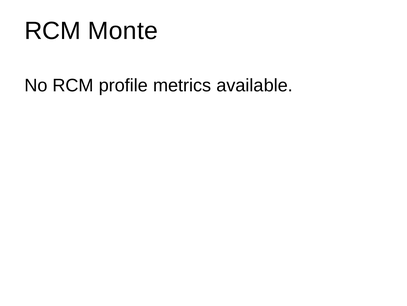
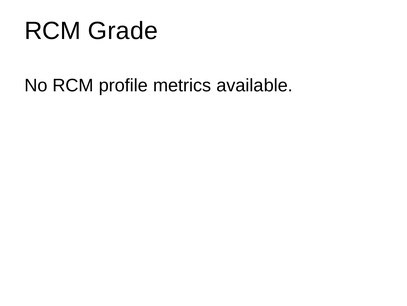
Monte: Monte -> Grade
